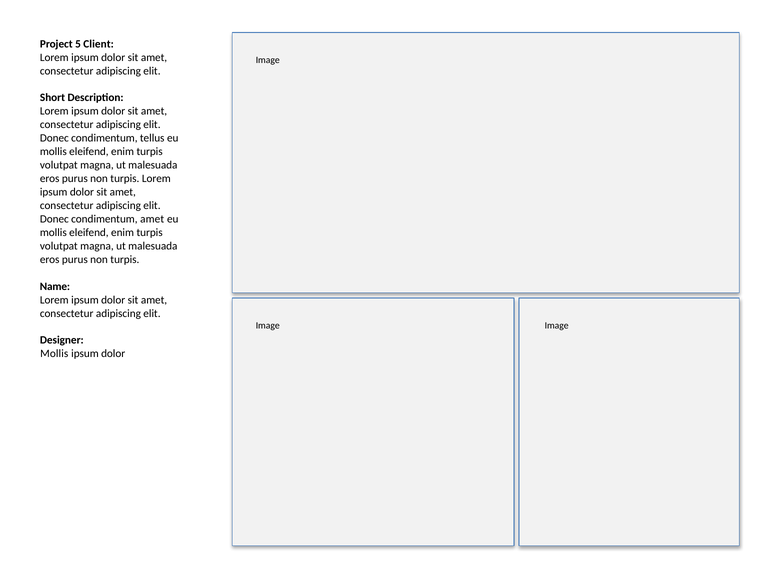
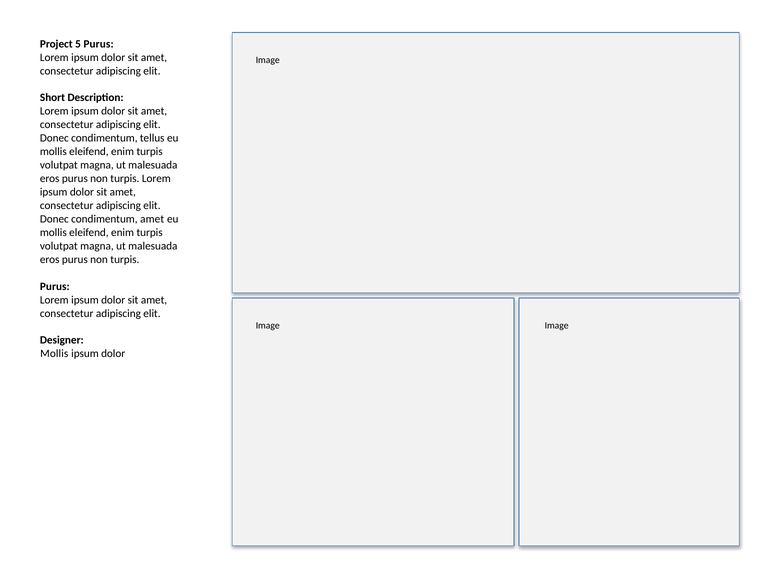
5 Client: Client -> Purus
Name at (55, 286): Name -> Purus
